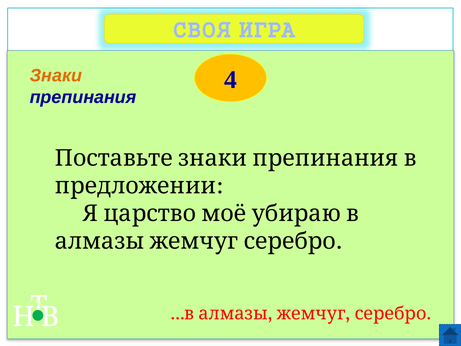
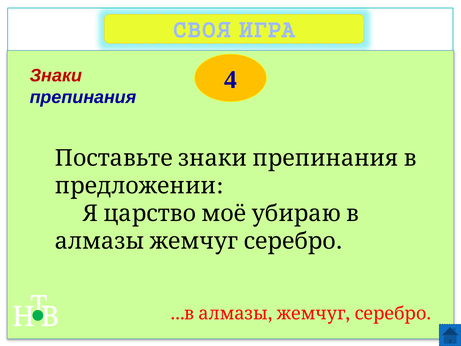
Знаки colour: orange -> red
